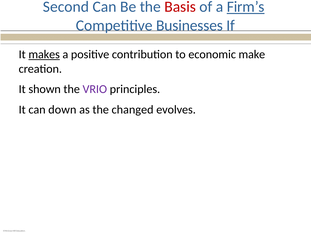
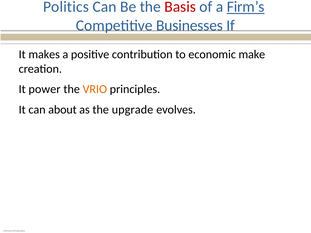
Second: Second -> Politics
makes underline: present -> none
shown: shown -> power
VRIO colour: purple -> orange
down: down -> about
changed: changed -> upgrade
